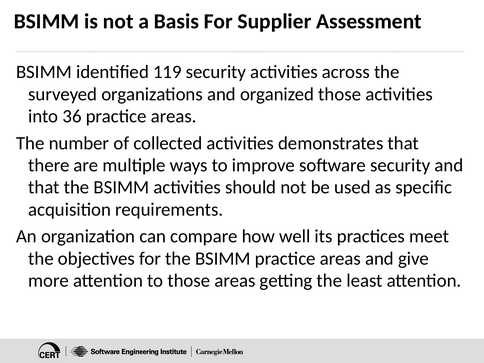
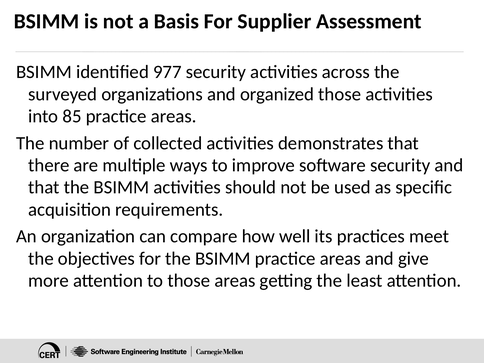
119: 119 -> 977
36: 36 -> 85
